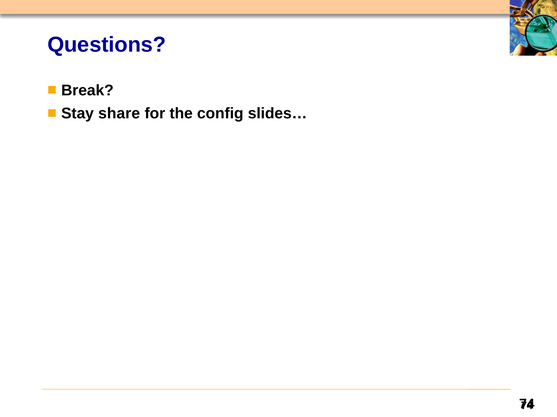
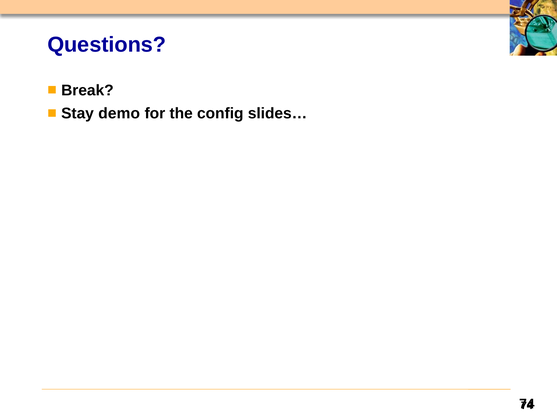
share: share -> demo
